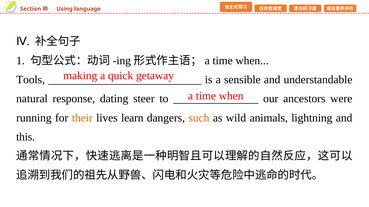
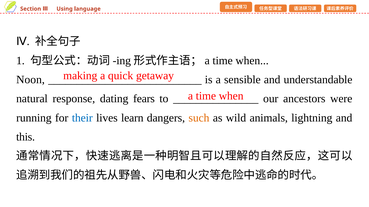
Tools: Tools -> Noon
steer: steer -> fears
their colour: orange -> blue
